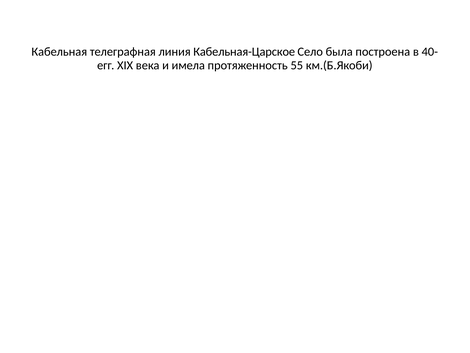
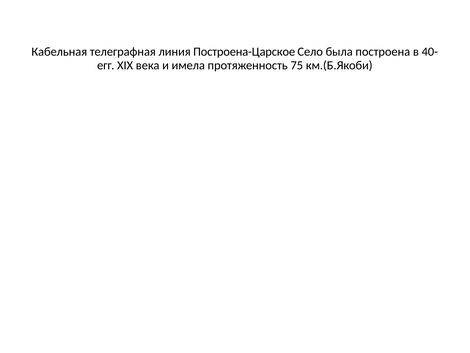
Кабельная-Царское: Кабельная-Царское -> Построена-Царское
55: 55 -> 75
